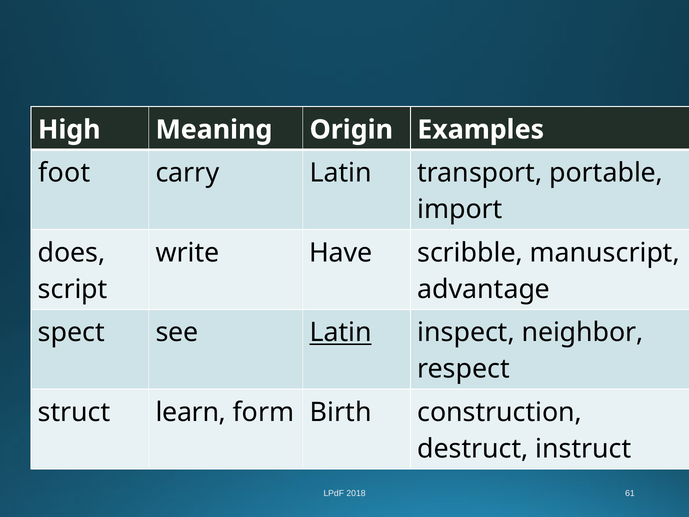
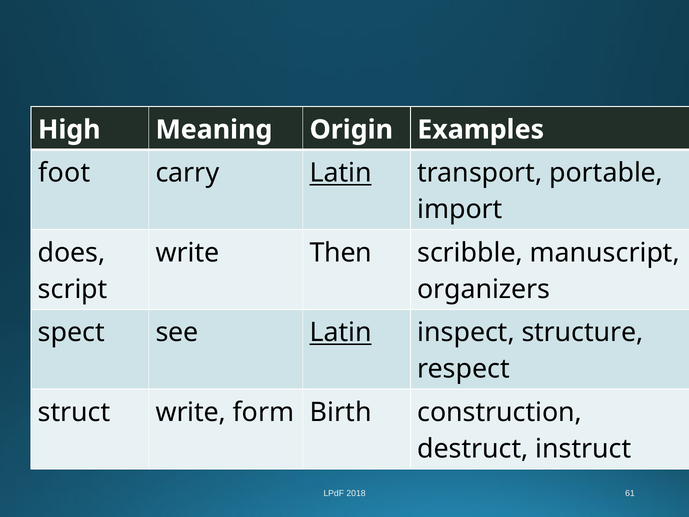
Latin at (341, 173) underline: none -> present
Have: Have -> Then
advantage: advantage -> organizers
neighbor: neighbor -> structure
struct learn: learn -> write
